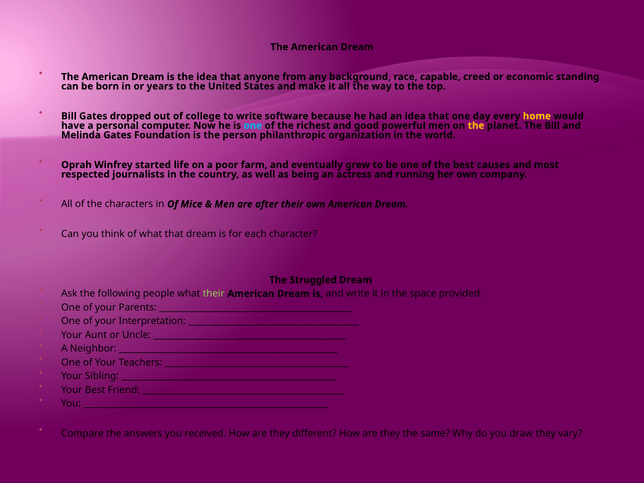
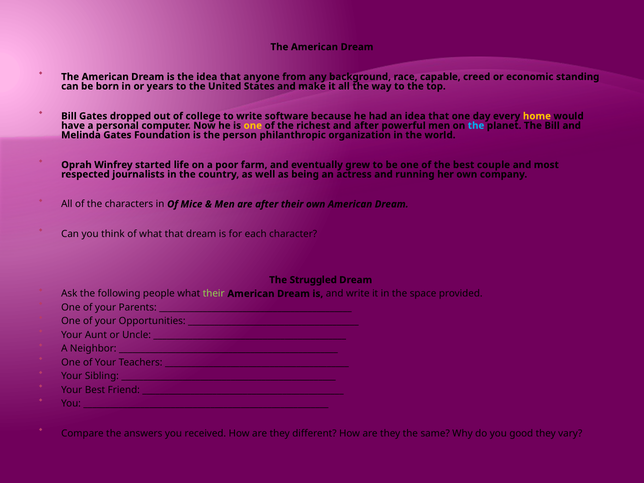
one at (253, 126) colour: light blue -> yellow
and good: good -> after
the at (476, 126) colour: yellow -> light blue
causes: causes -> couple
Interpretation: Interpretation -> Opportunities
draw: draw -> good
